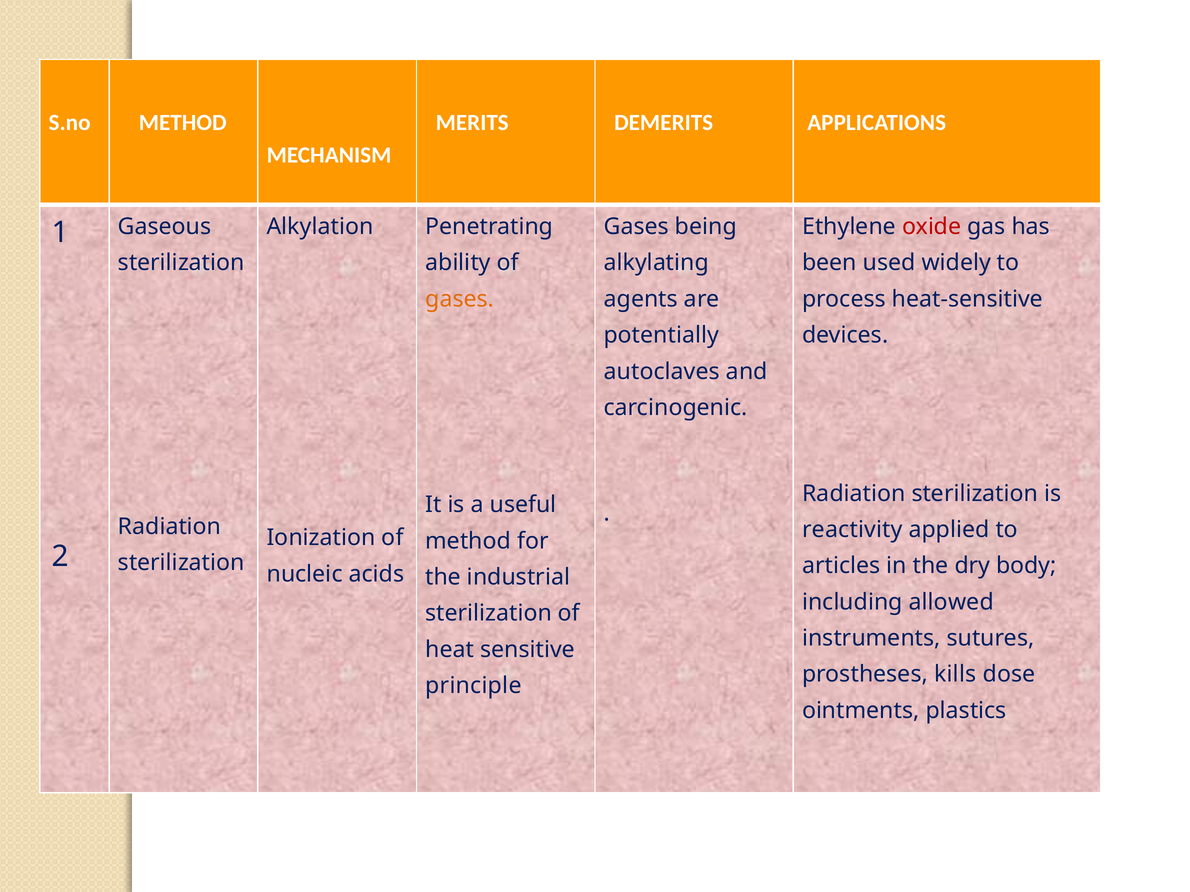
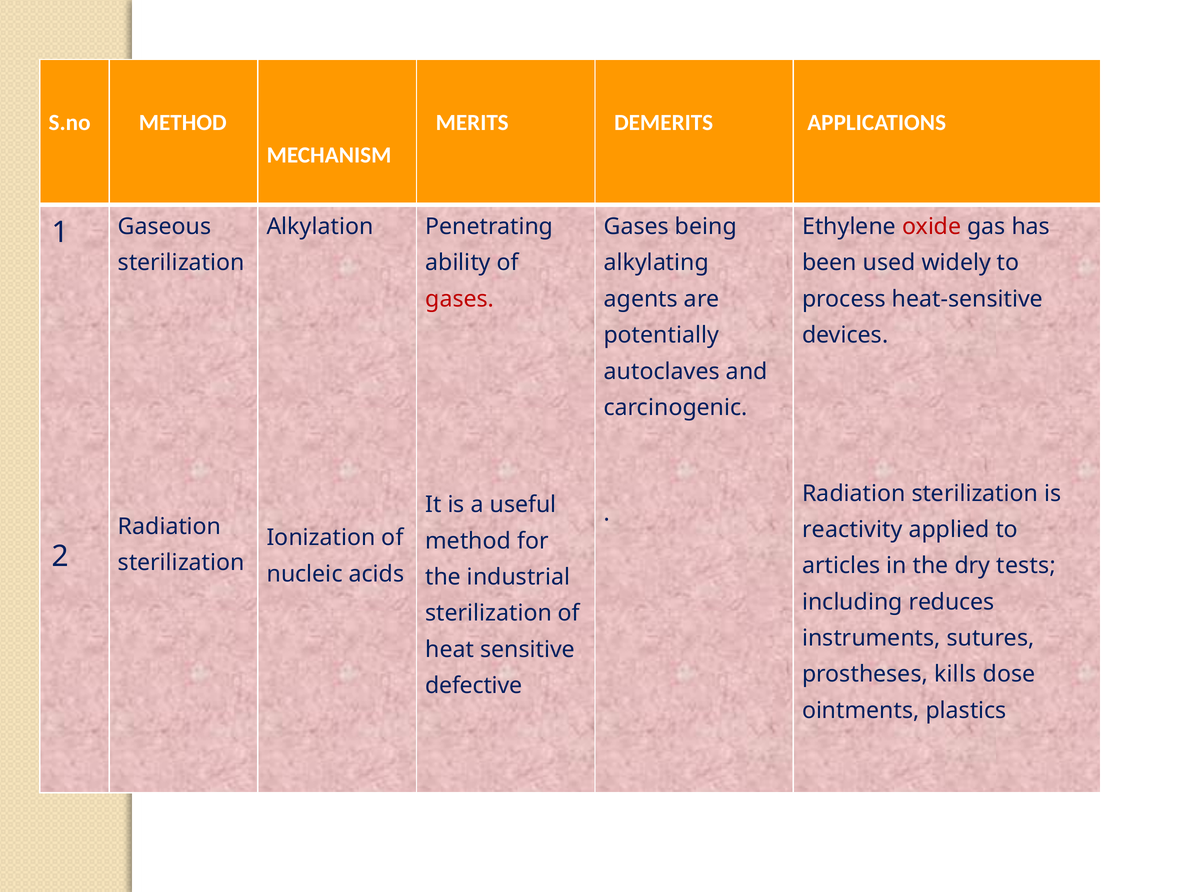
gases at (460, 299) colour: orange -> red
body: body -> tests
allowed: allowed -> reduces
principle: principle -> defective
